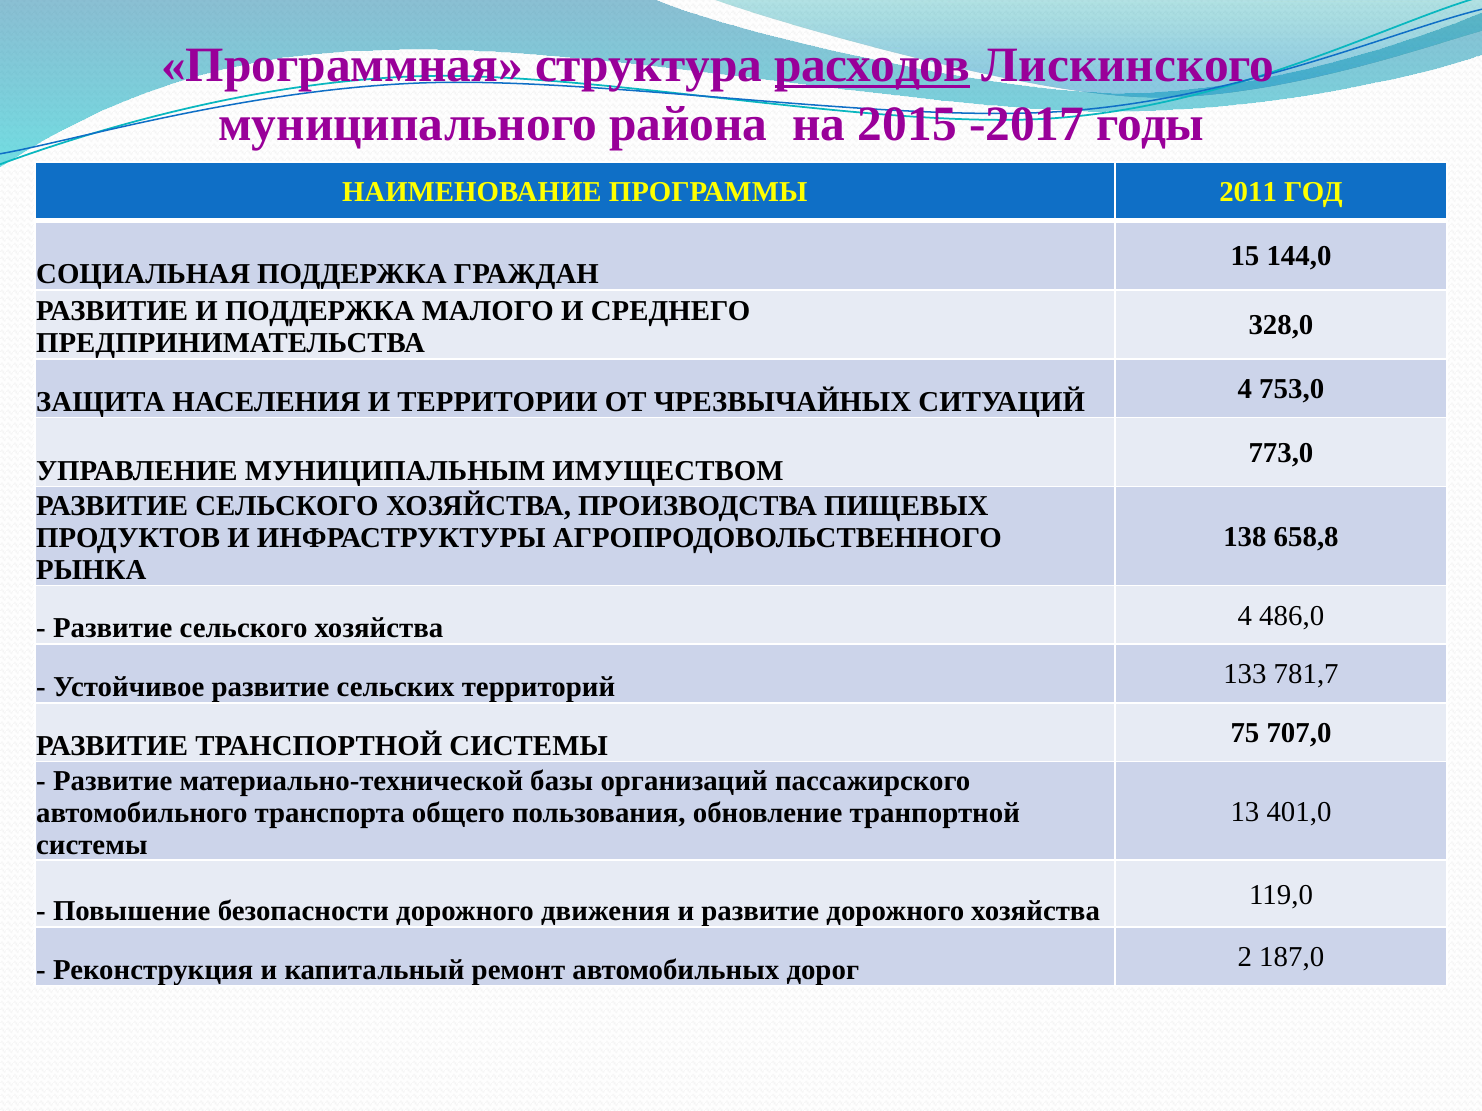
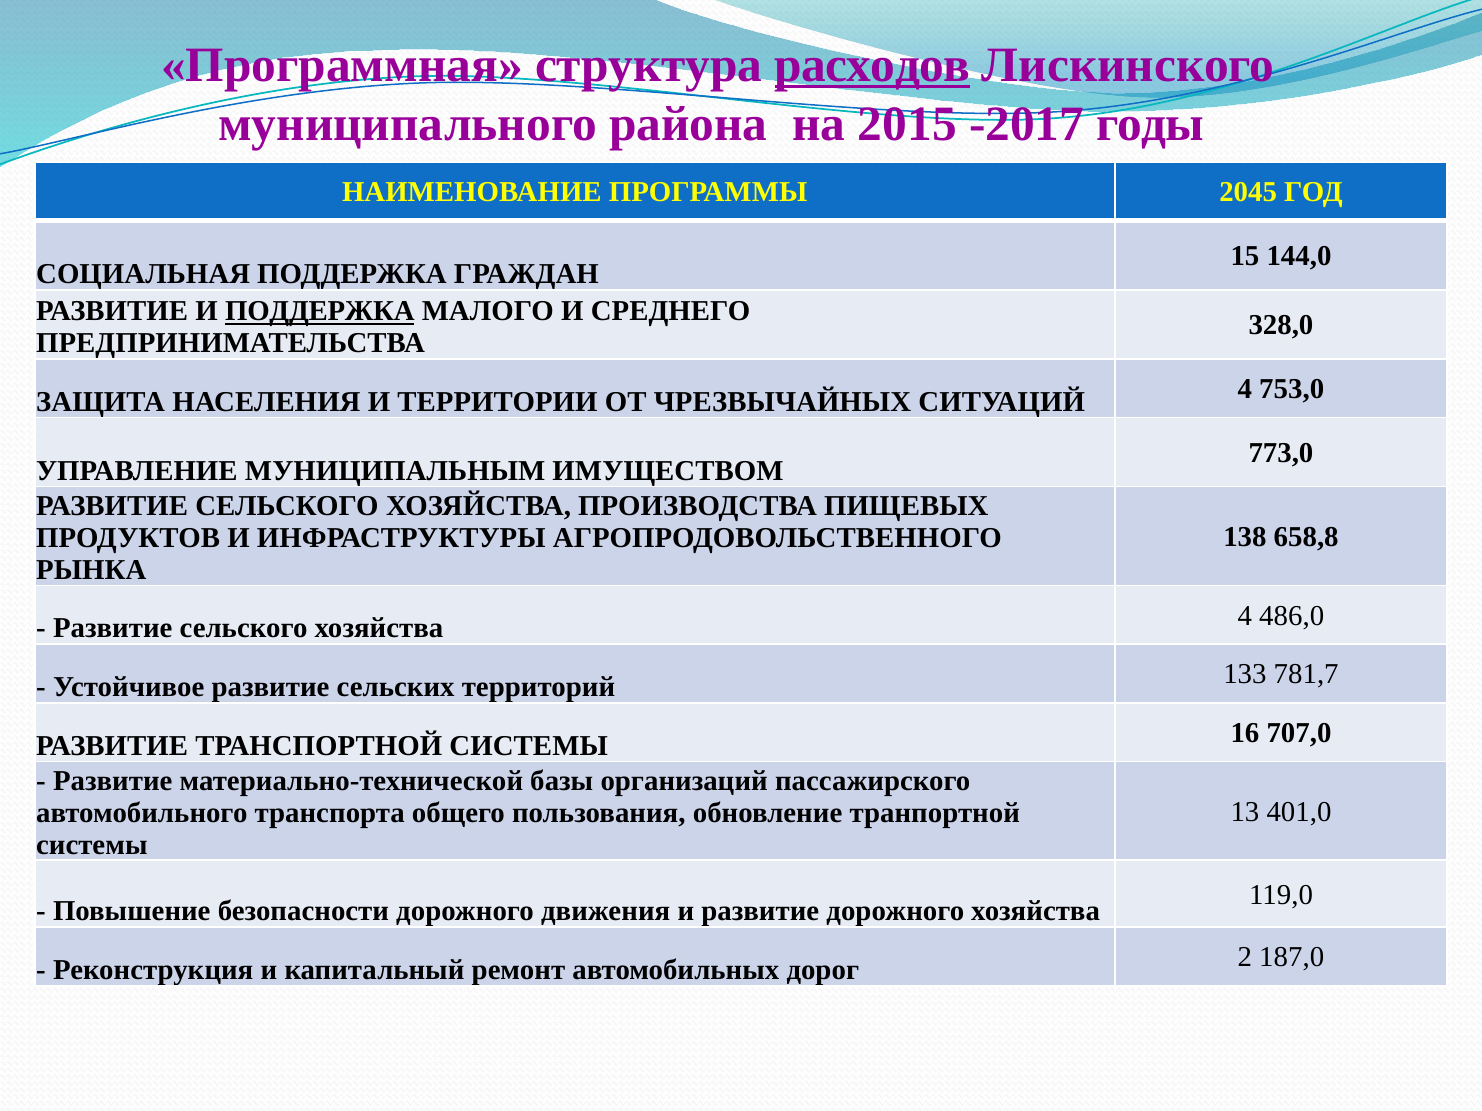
2011: 2011 -> 2045
ПОДДЕРЖКА at (320, 311) underline: none -> present
75: 75 -> 16
